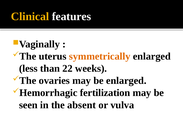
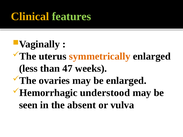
features colour: white -> light green
22: 22 -> 47
fertilization: fertilization -> understood
